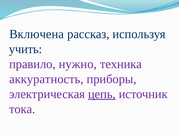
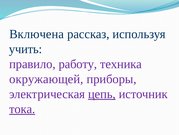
нужно: нужно -> работу
аккуратность: аккуратность -> окружающей
тока underline: none -> present
